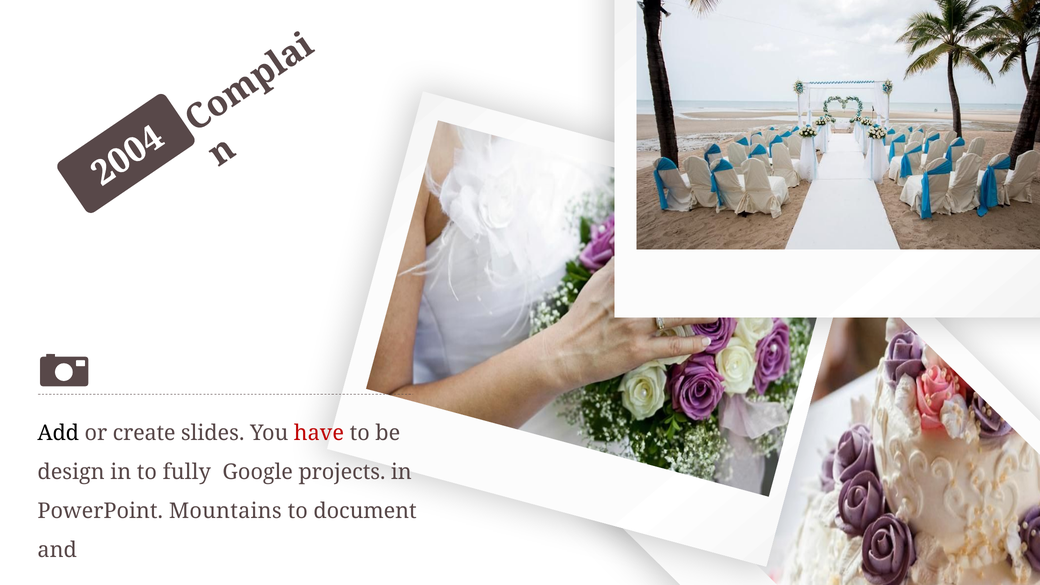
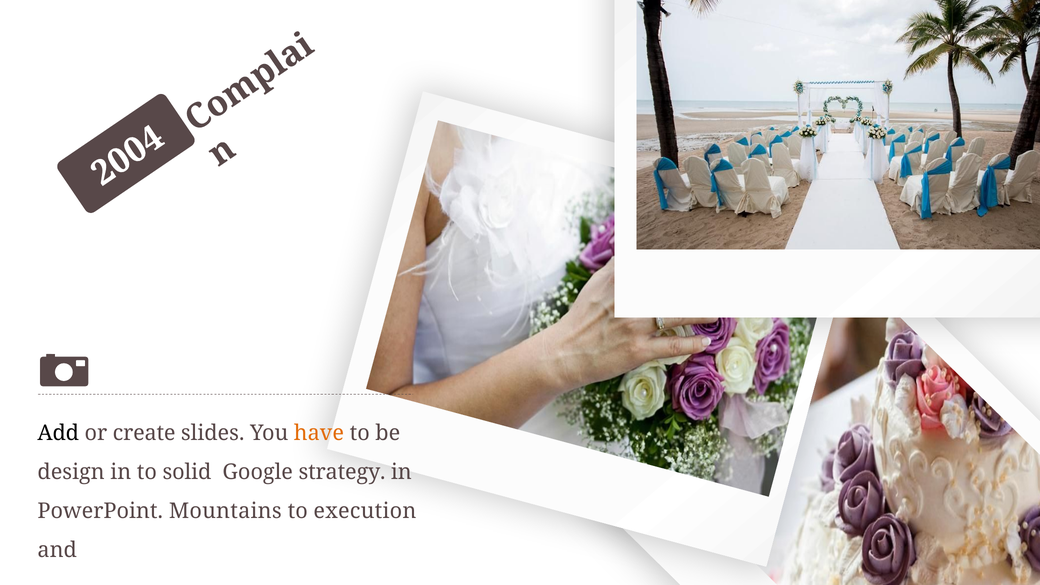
have colour: red -> orange
fully: fully -> solid
projects: projects -> strategy
document: document -> execution
